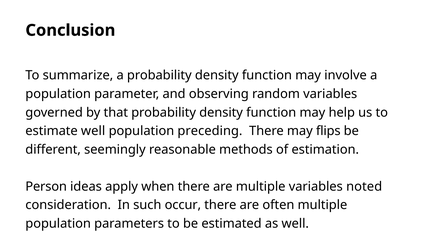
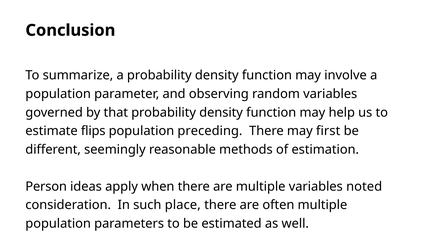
estimate well: well -> flips
flips: flips -> first
occur: occur -> place
